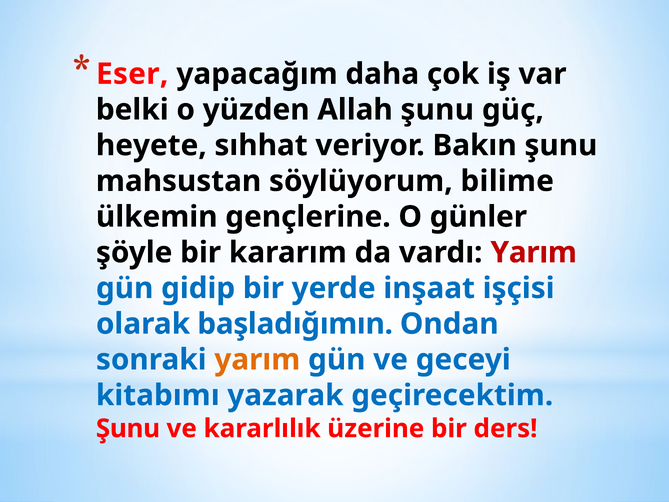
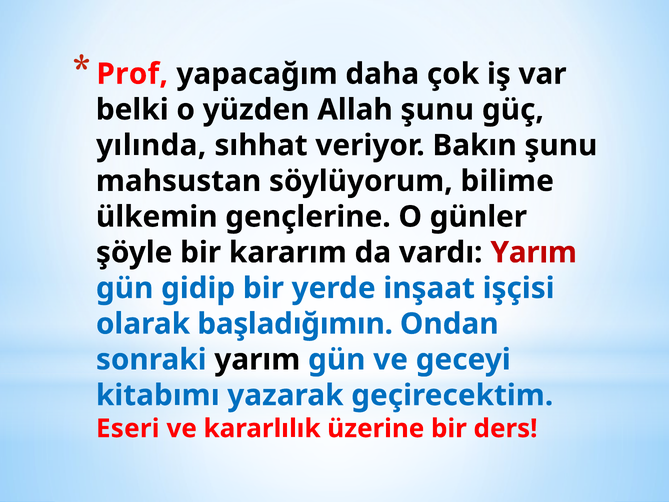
Eser: Eser -> Prof
heyete: heyete -> yılında
yarım at (257, 359) colour: orange -> black
Şunu at (128, 428): Şunu -> Eseri
